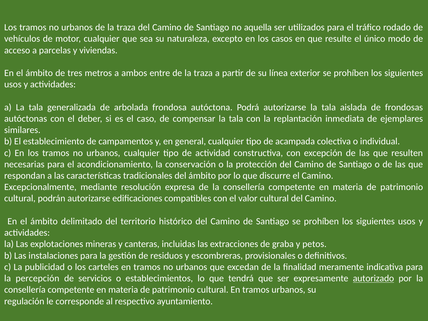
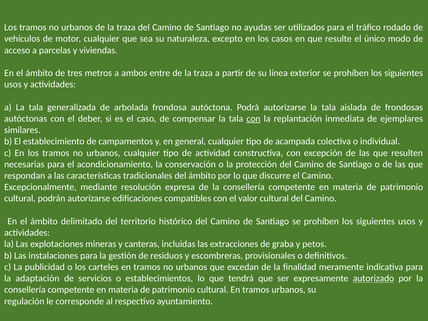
aquella: aquella -> ayudas
con at (253, 119) underline: none -> present
percepción: percepción -> adaptación
